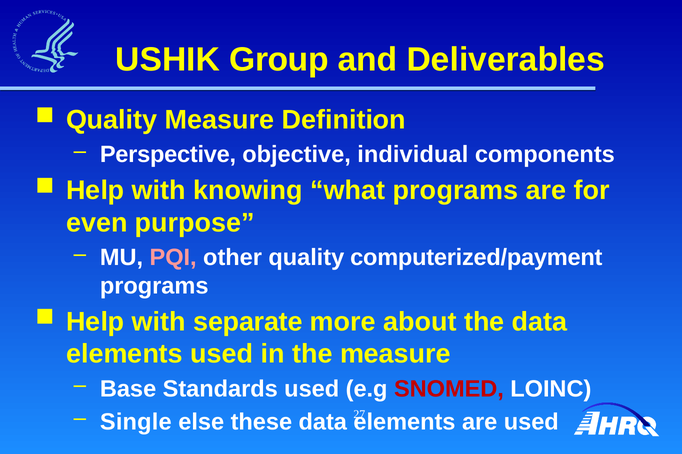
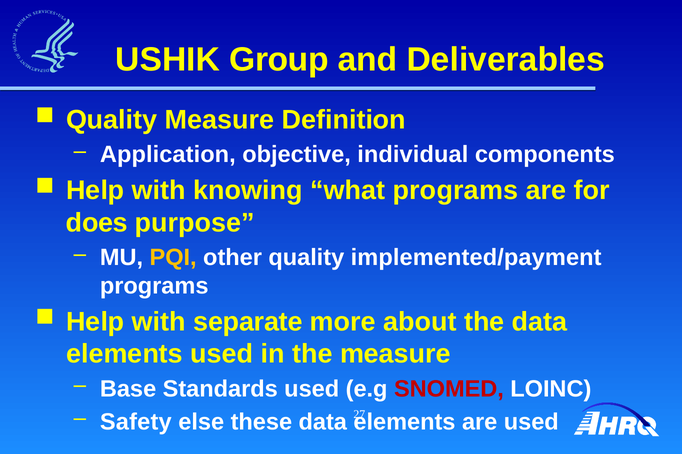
Perspective: Perspective -> Application
even: even -> does
PQI colour: pink -> yellow
computerized/payment: computerized/payment -> implemented/payment
Single: Single -> Safety
